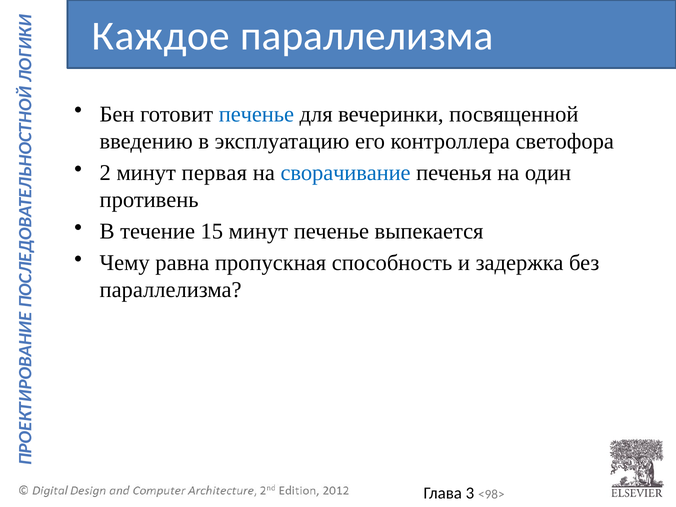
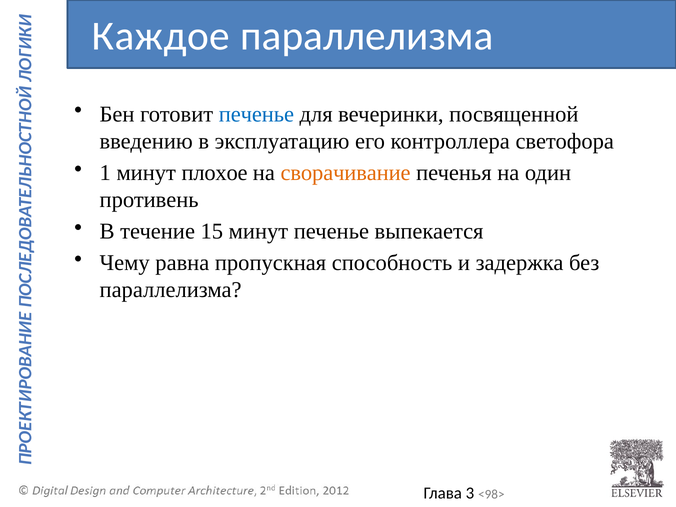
2: 2 -> 1
первая: первая -> плохое
сворачивание colour: blue -> orange
